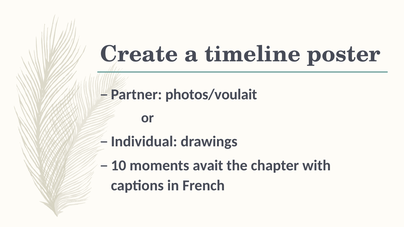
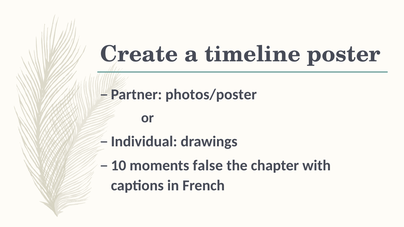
photos/voulait: photos/voulait -> photos/poster
avait: avait -> false
